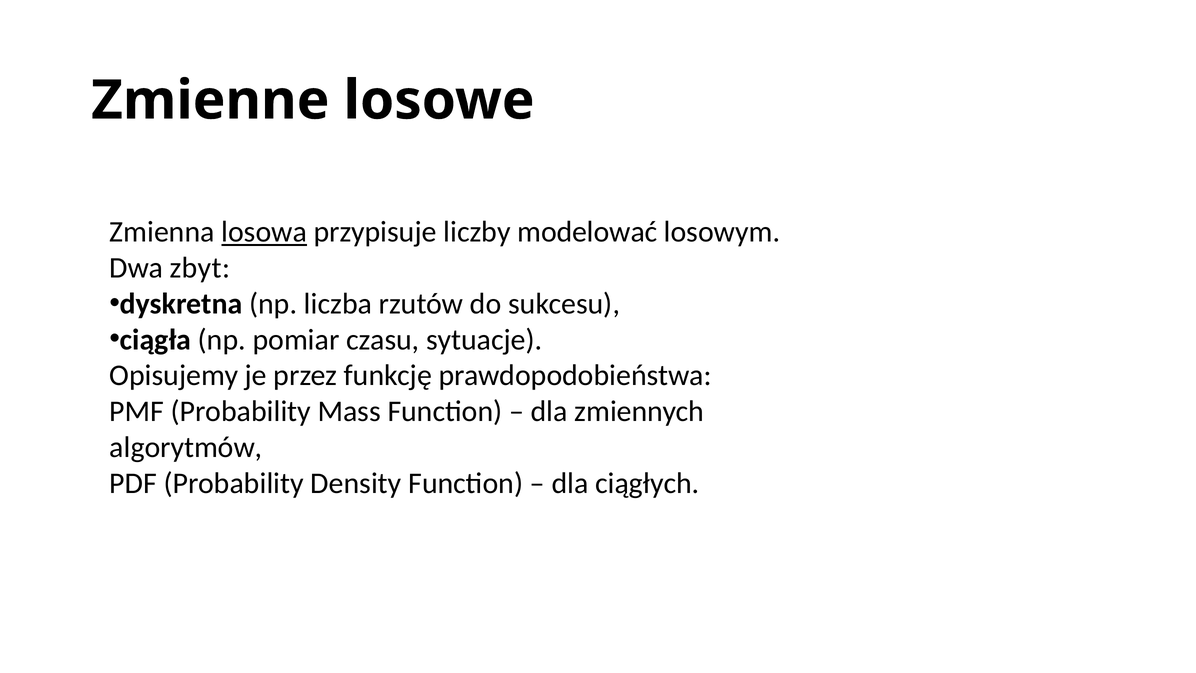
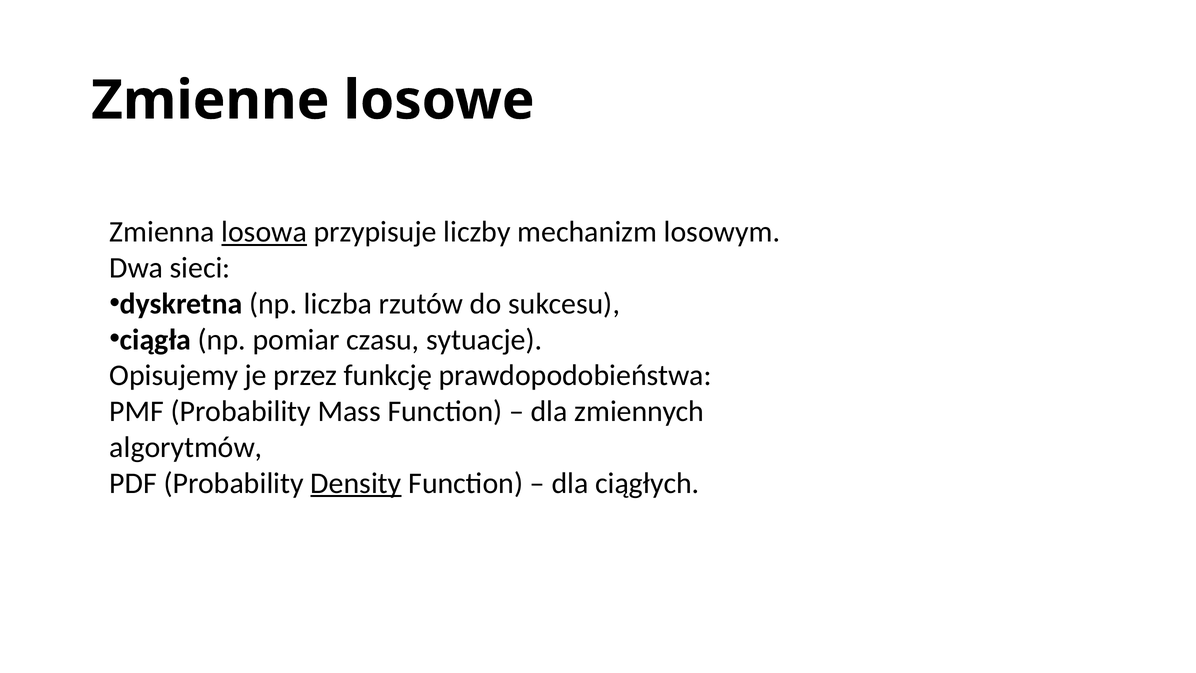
modelować: modelować -> mechanizm
zbyt: zbyt -> sieci
Density underline: none -> present
